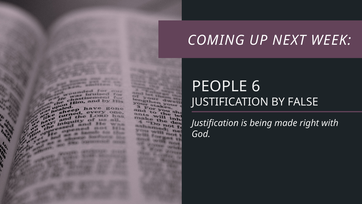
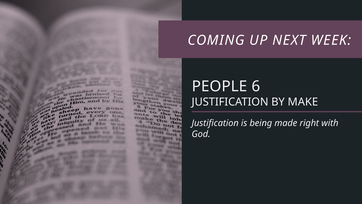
FALSE: FALSE -> MAKE
